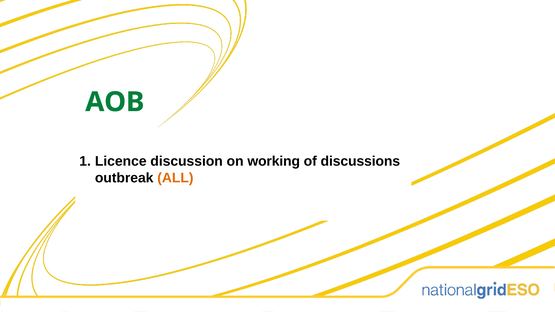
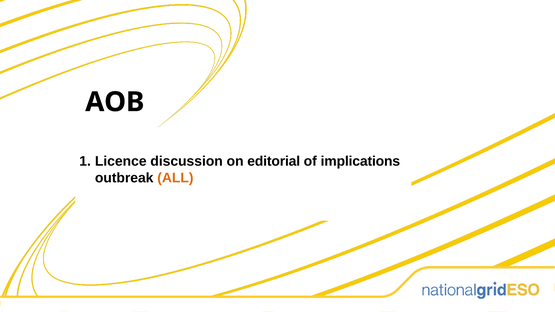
AOB colour: green -> black
working: working -> editorial
discussions: discussions -> implications
